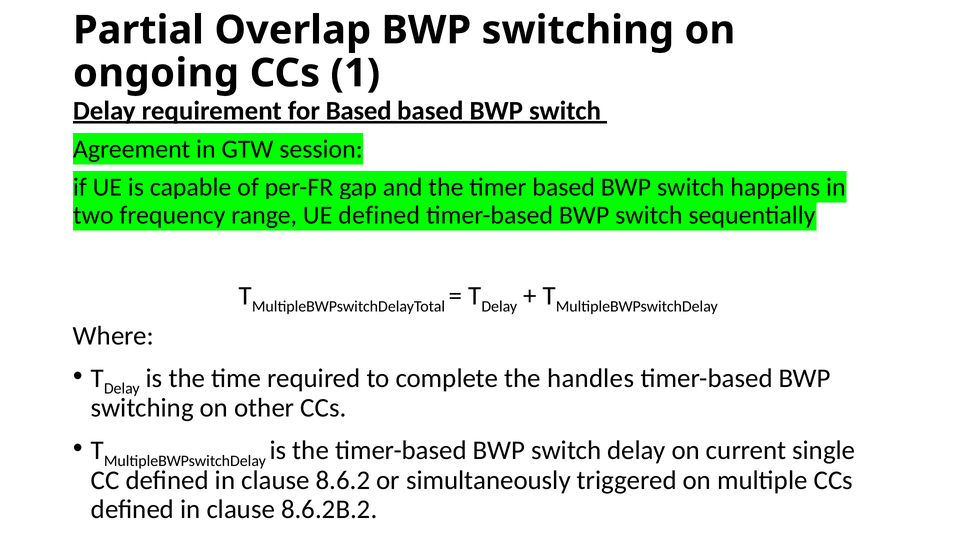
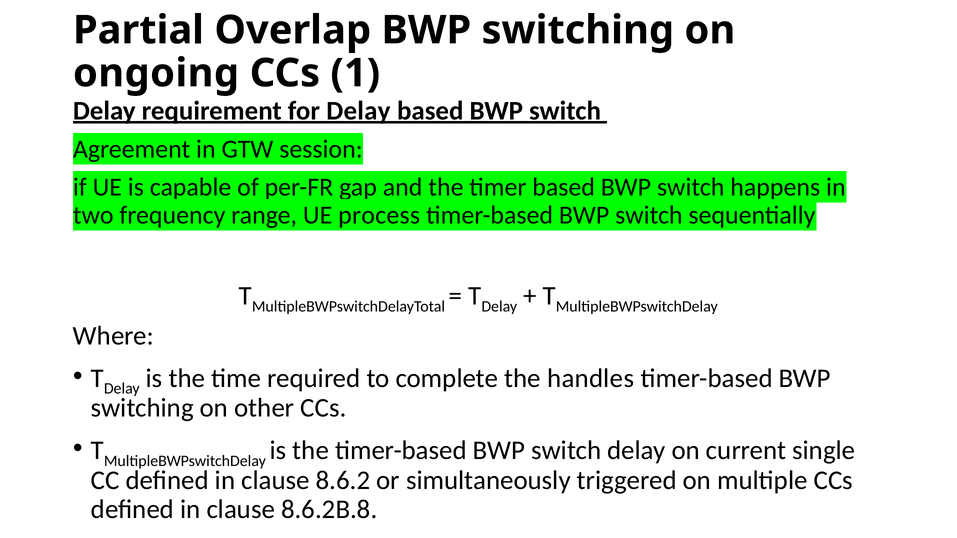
for Based: Based -> Delay
UE defined: defined -> process
8.6.2B.2: 8.6.2B.2 -> 8.6.2B.8
